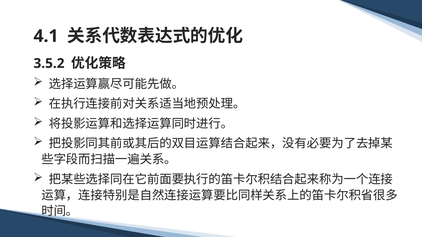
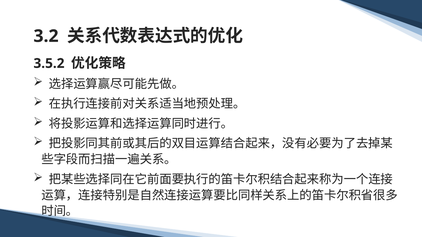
4.1: 4.1 -> 3.2
